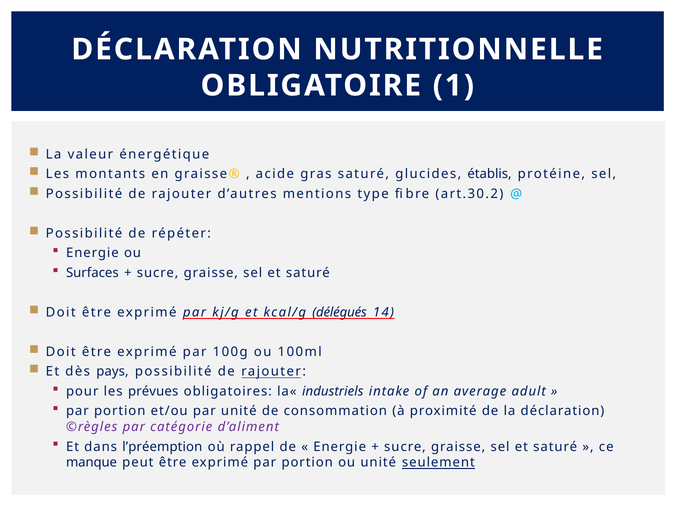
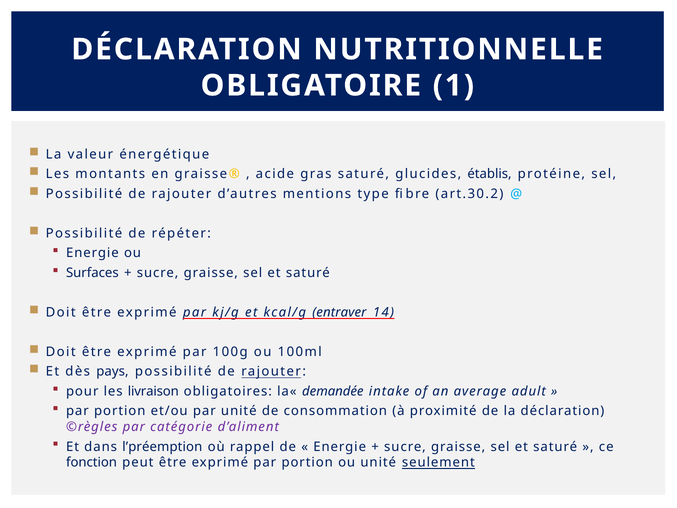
délégués: délégués -> entraver
prévues: prévues -> livraison
industriels: industriels -> demandée
manque: manque -> fonction
